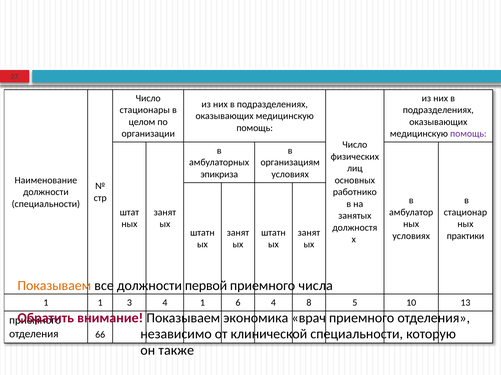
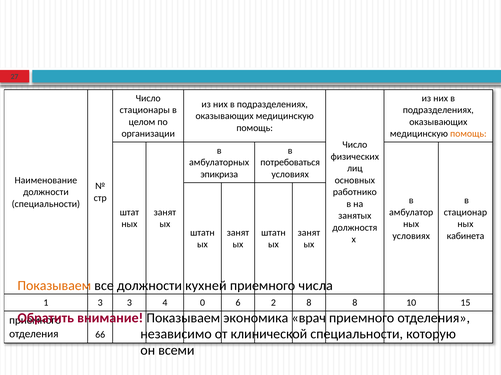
помощь at (468, 134) colour: purple -> orange
организациям: организациям -> потребоваться
практики: практики -> кабинета
первой: первой -> кухней
1 1: 1 -> 3
4 1: 1 -> 0
6 4: 4 -> 2
8 5: 5 -> 8
13: 13 -> 15
также: также -> всеми
